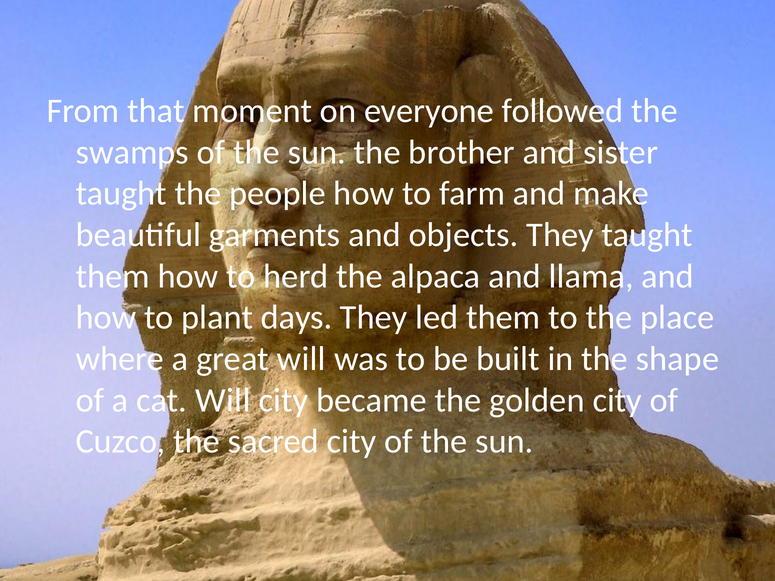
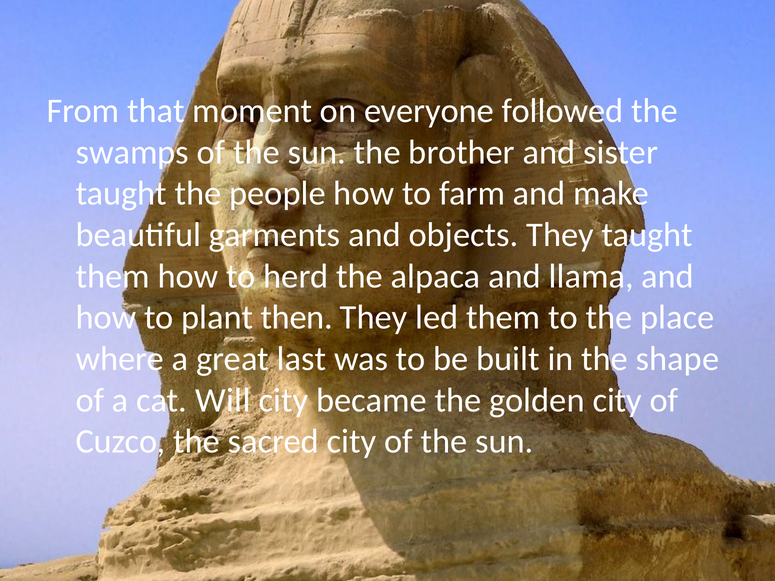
days: days -> then
great will: will -> last
